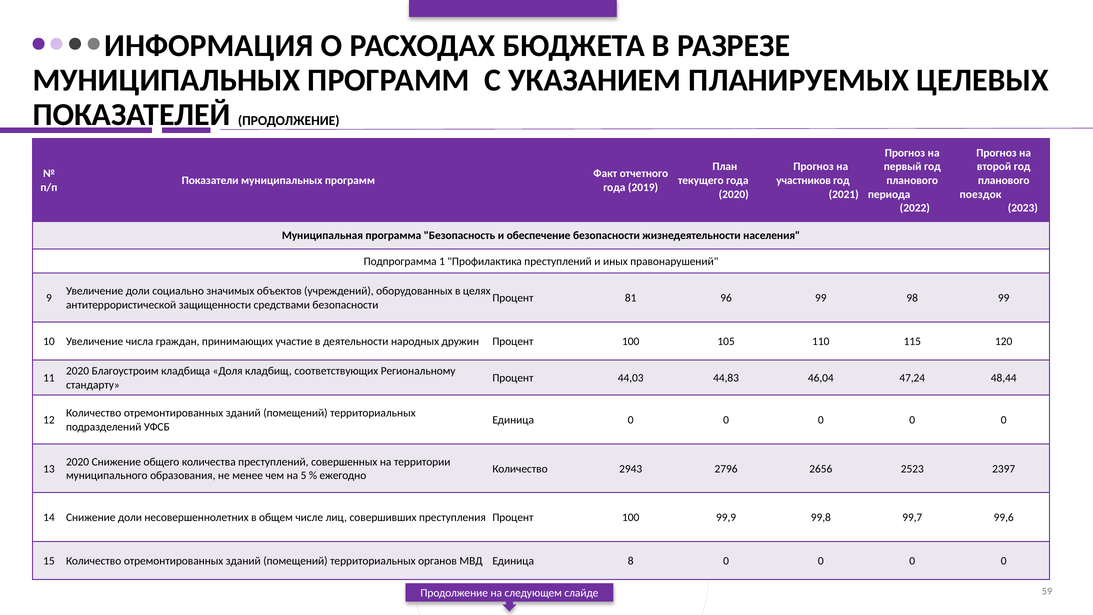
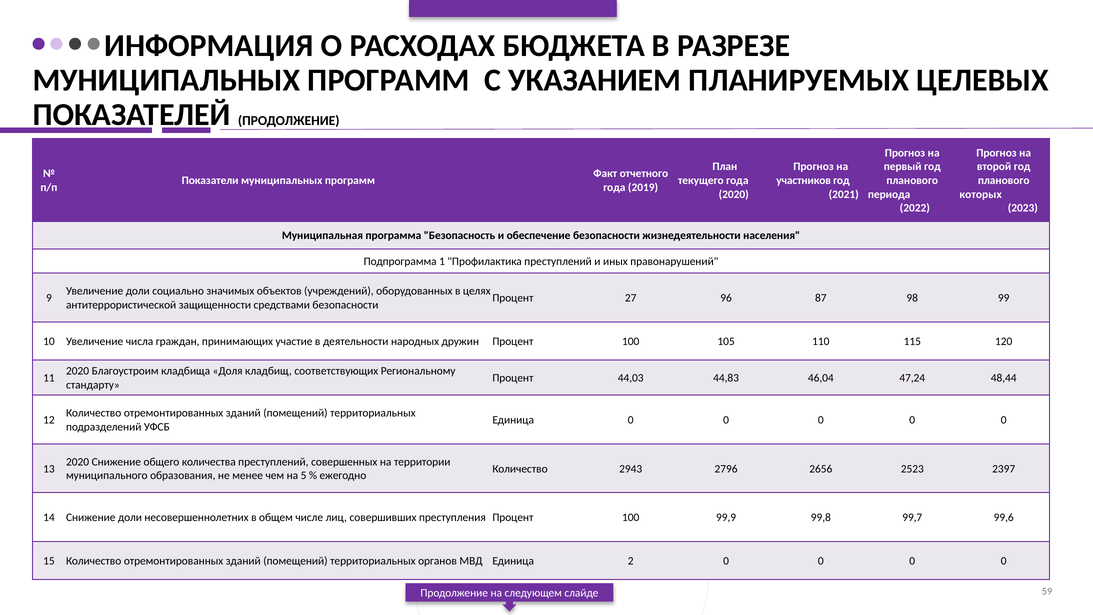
поездок: поездок -> которых
81: 81 -> 27
96 99: 99 -> 87
8: 8 -> 2
